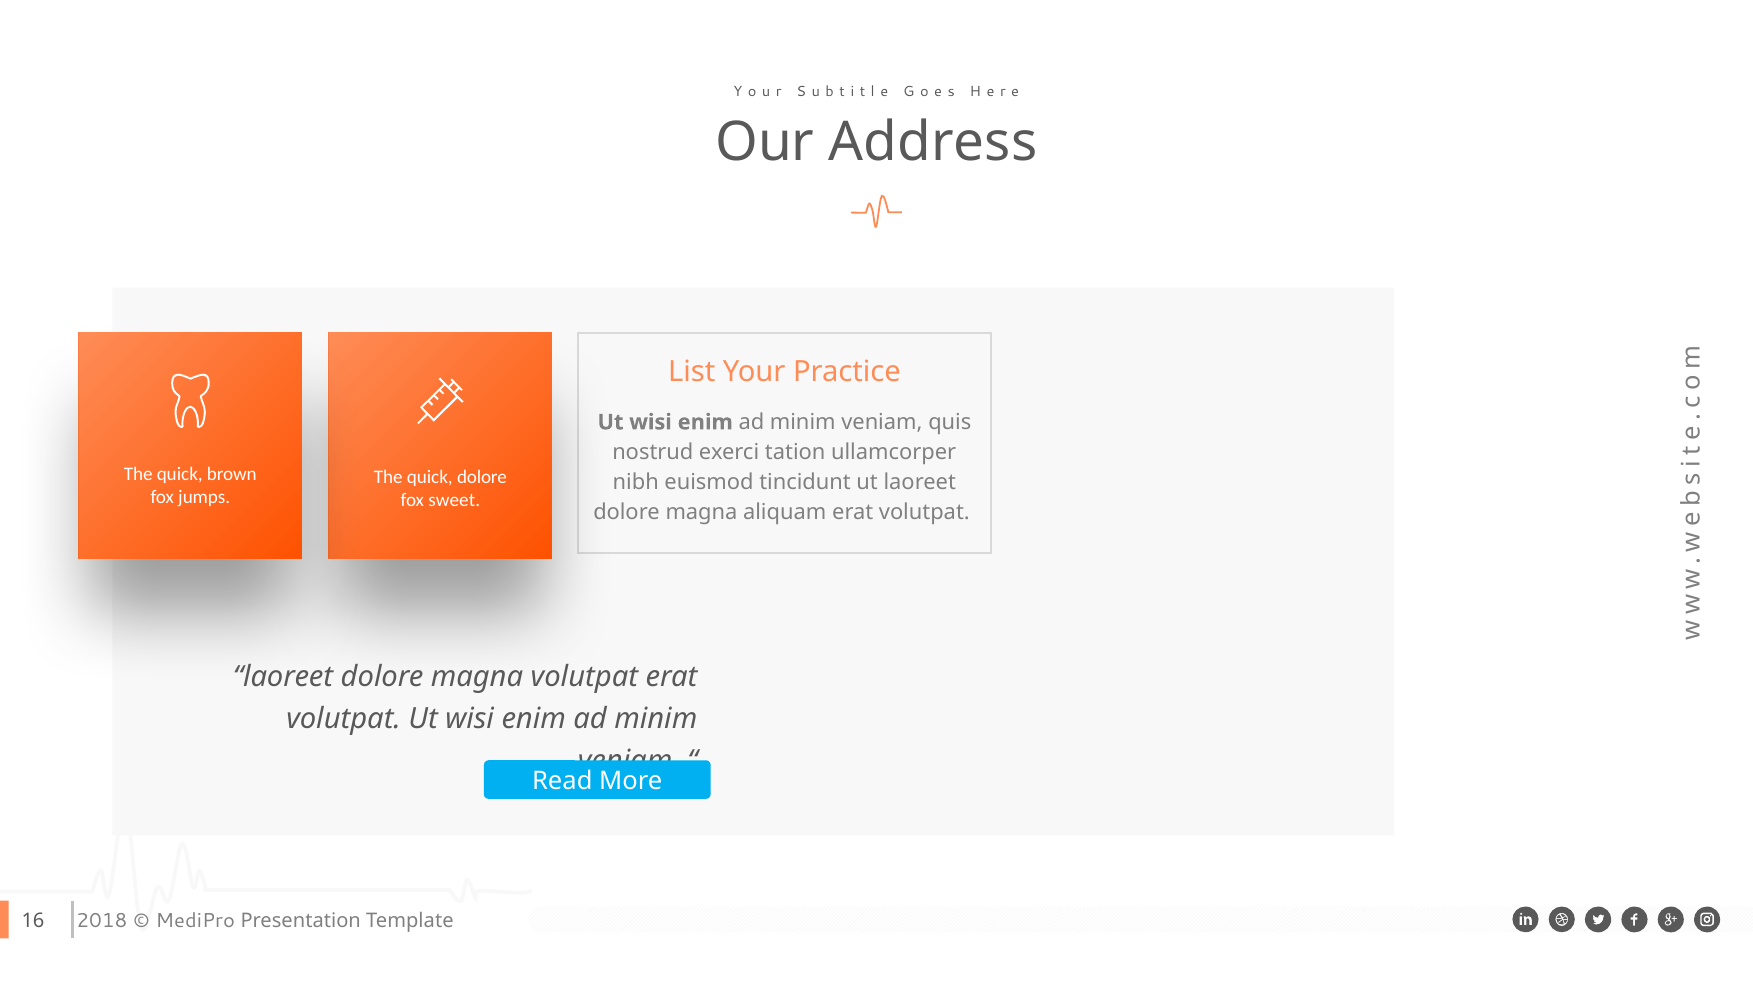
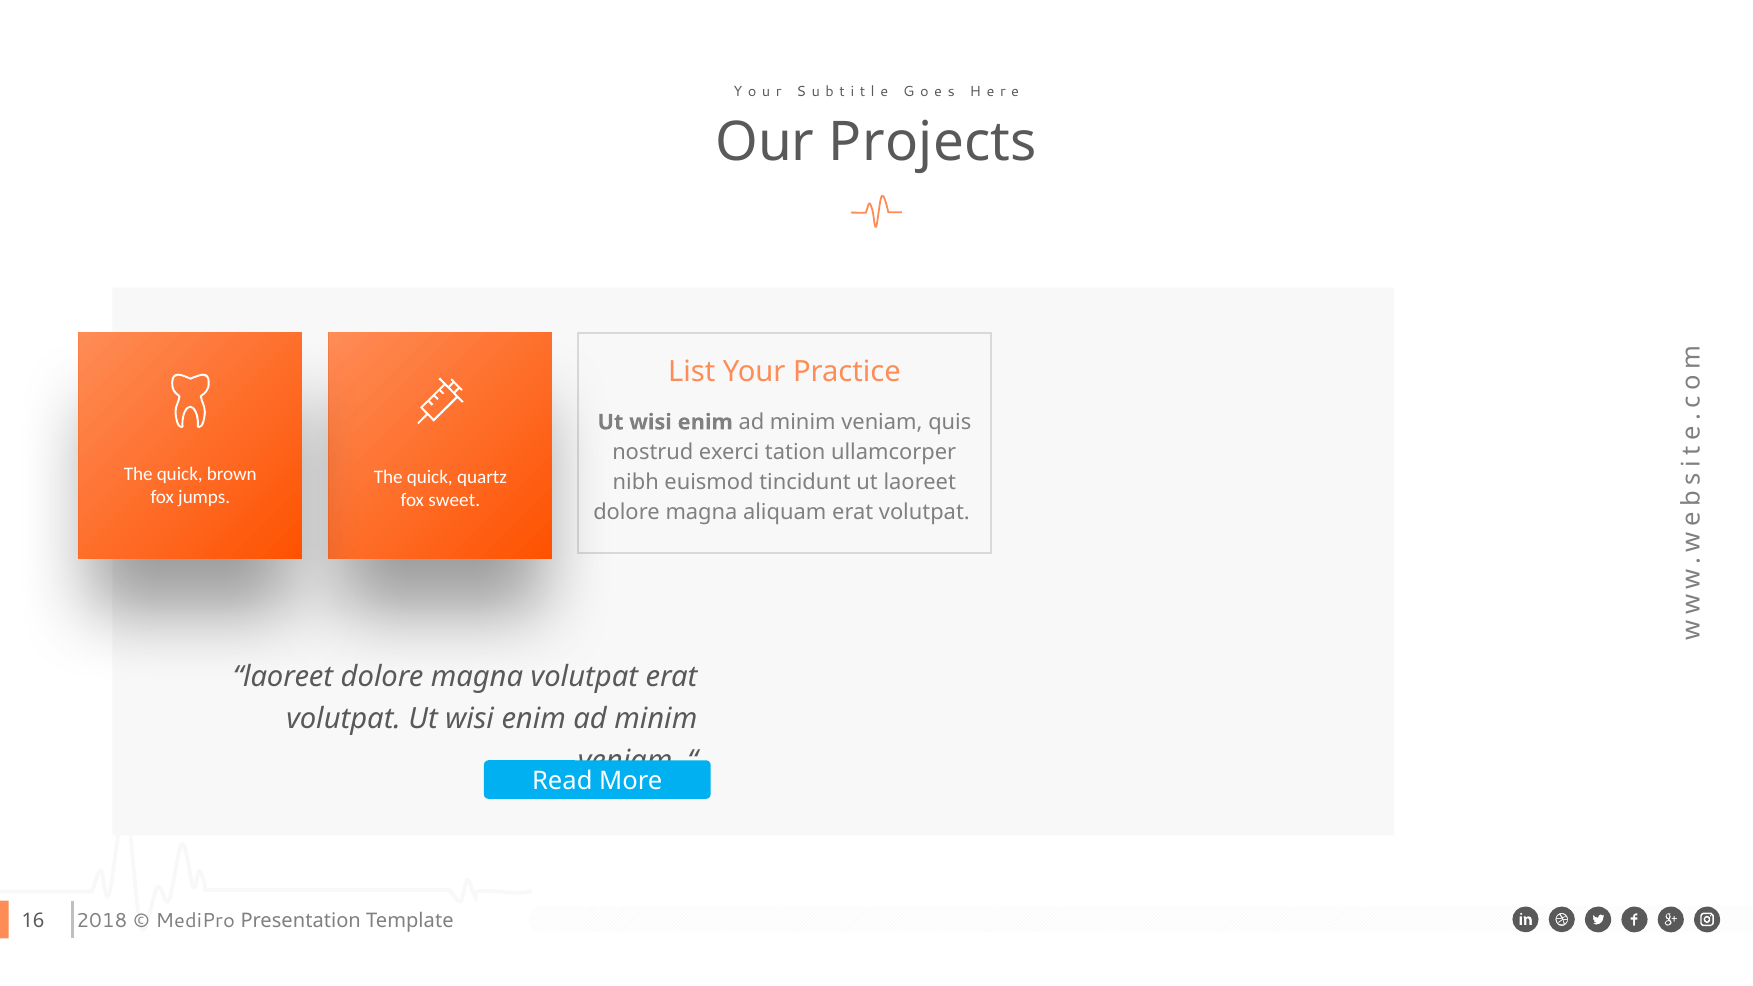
Address: Address -> Projects
quick dolore: dolore -> quartz
